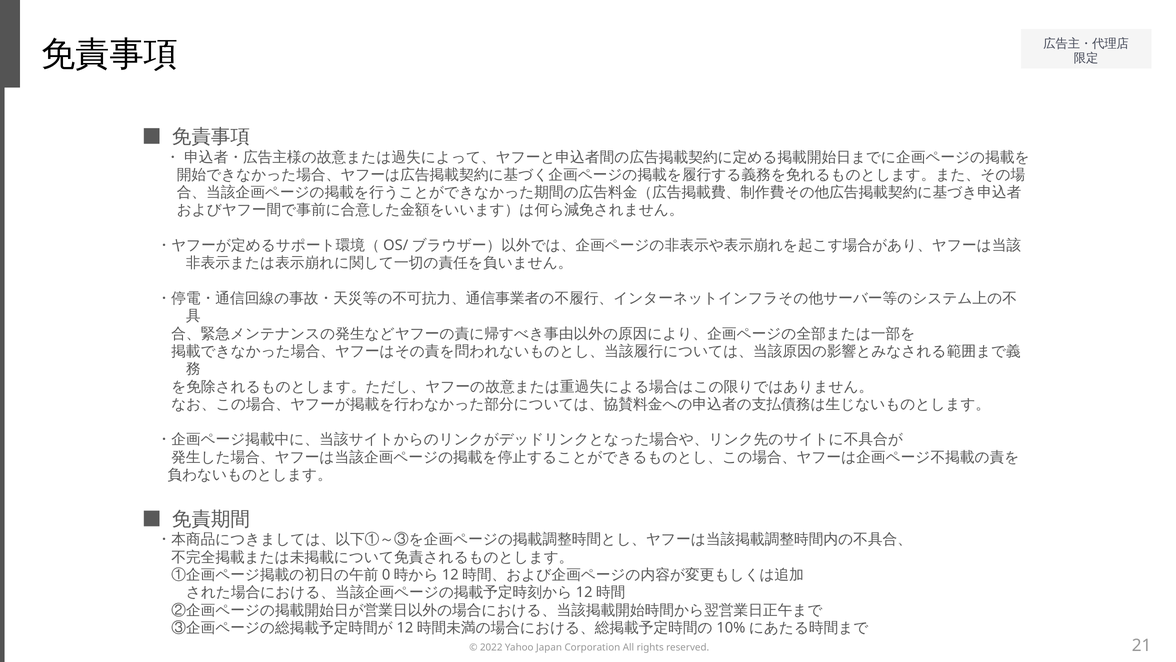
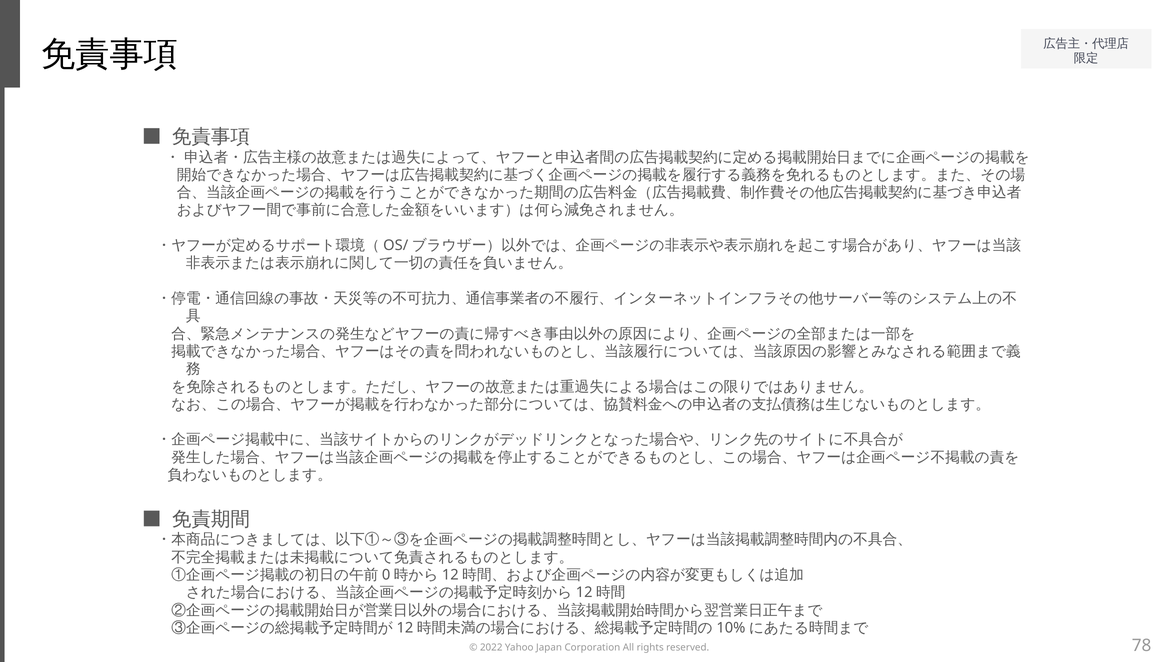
21: 21 -> 78
